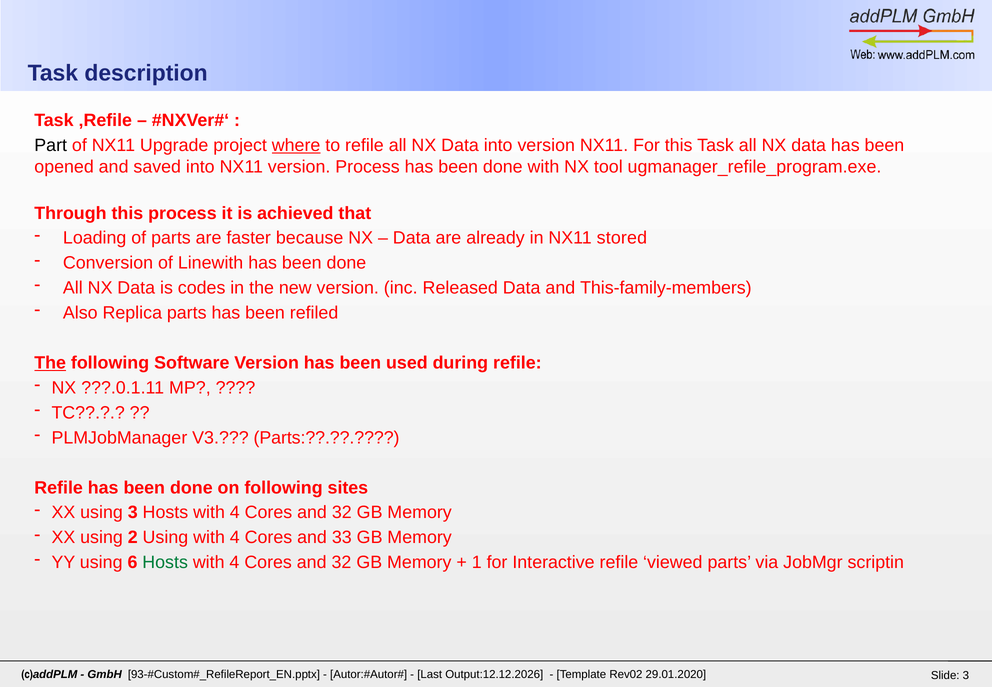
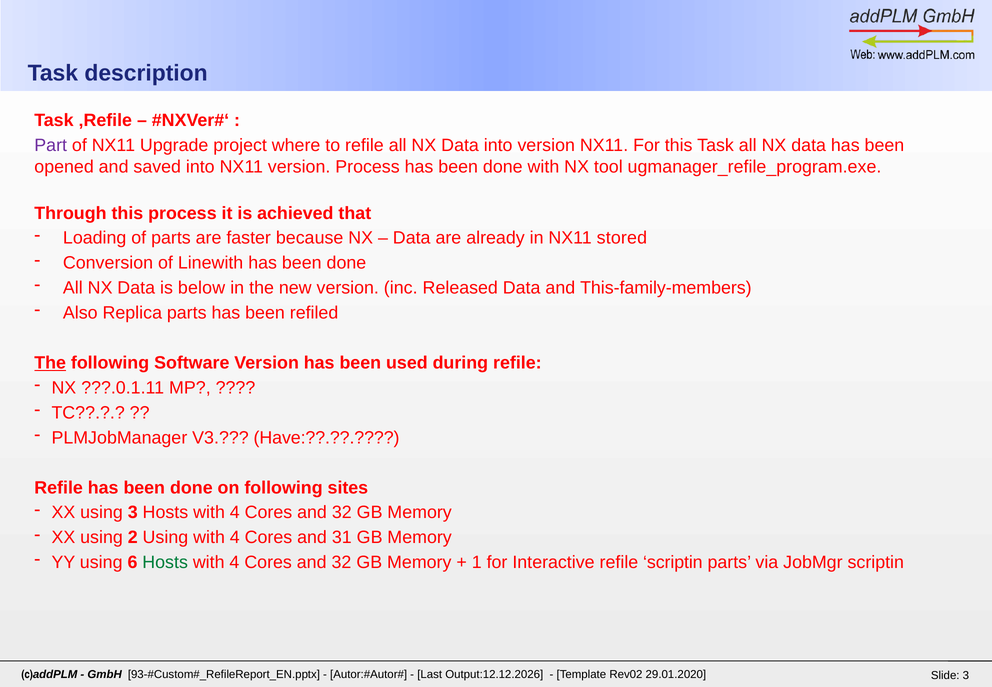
Part colour: black -> purple
where underline: present -> none
codes: codes -> below
V3 Parts: Parts -> Have
33: 33 -> 31
refile viewed: viewed -> scriptin
